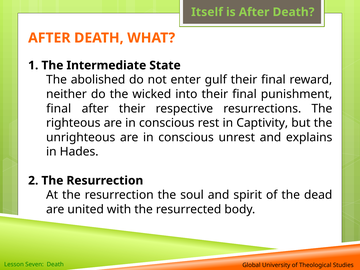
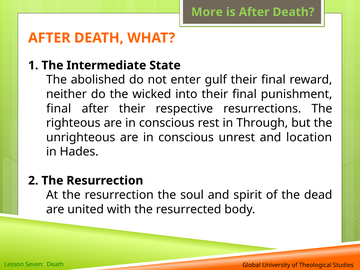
Itself: Itself -> More
Captivity: Captivity -> Through
explains: explains -> location
